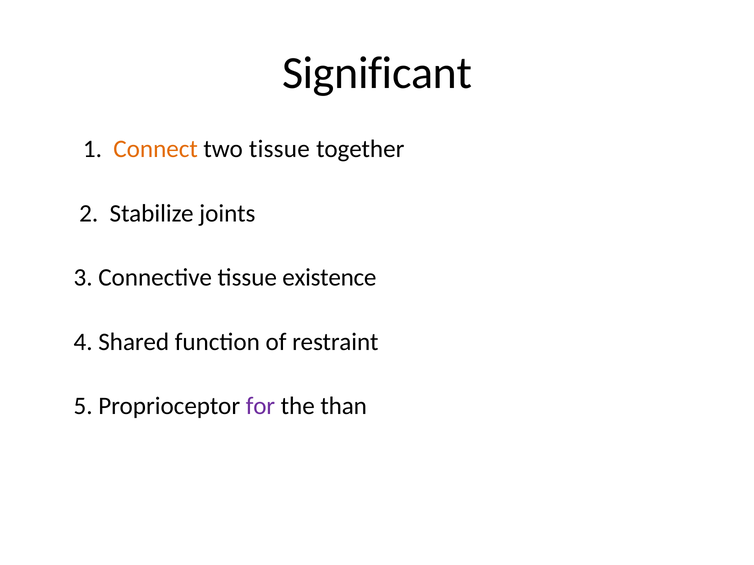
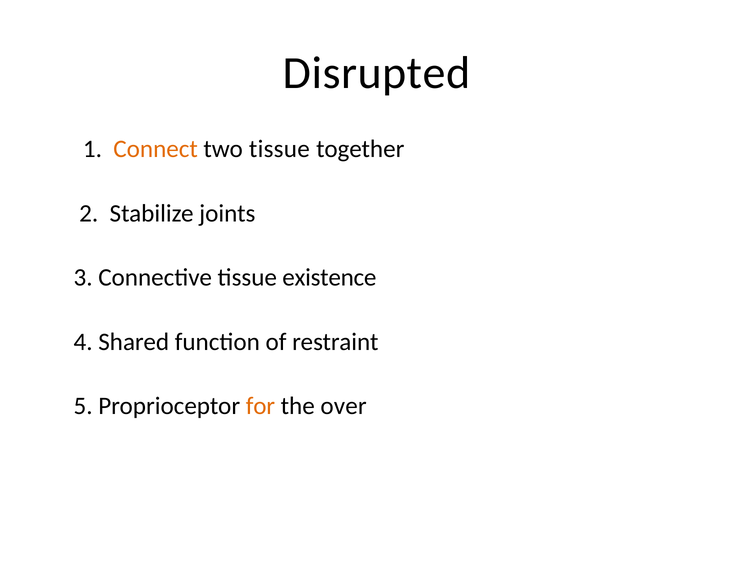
Significant: Significant -> Disrupted
for colour: purple -> orange
than: than -> over
